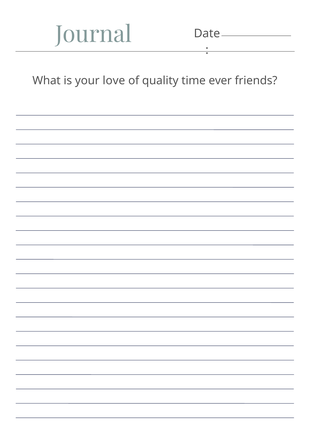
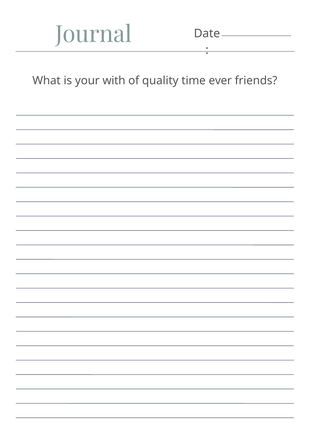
love: love -> with
